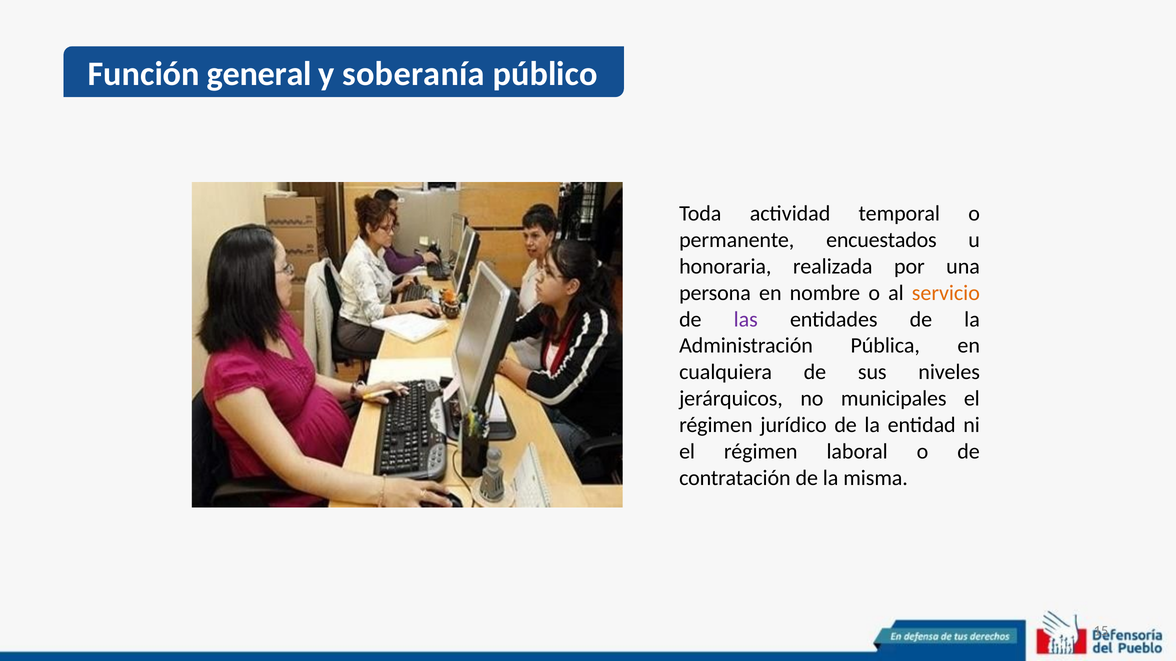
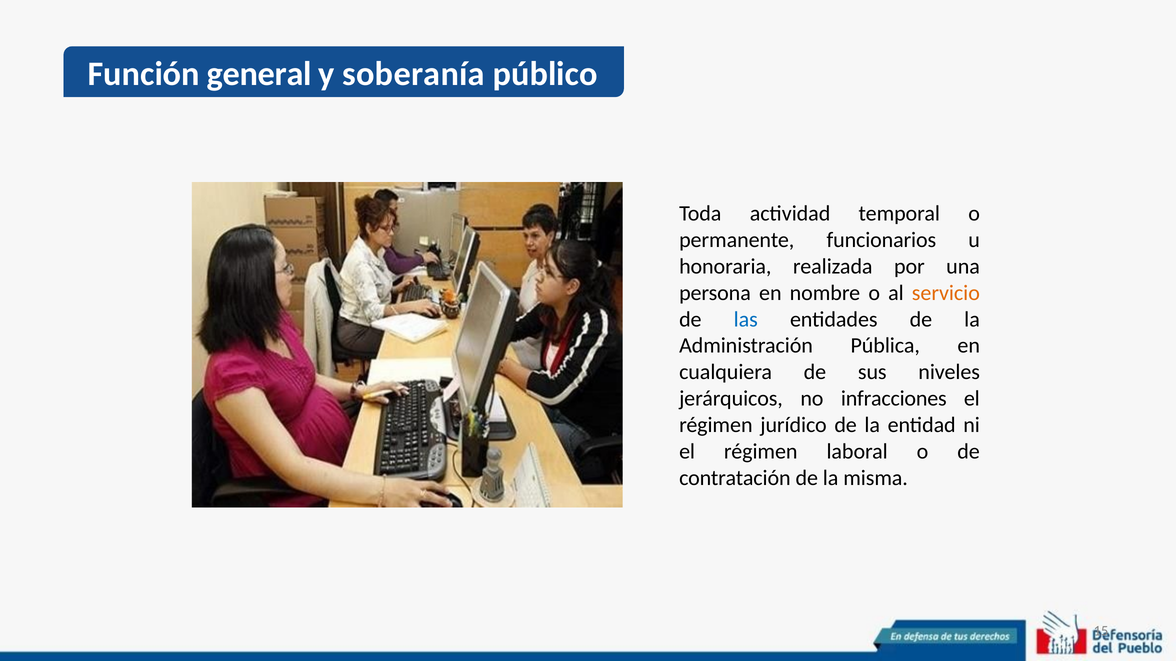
encuestados: encuestados -> funcionarios
las colour: purple -> blue
municipales: municipales -> infracciones
